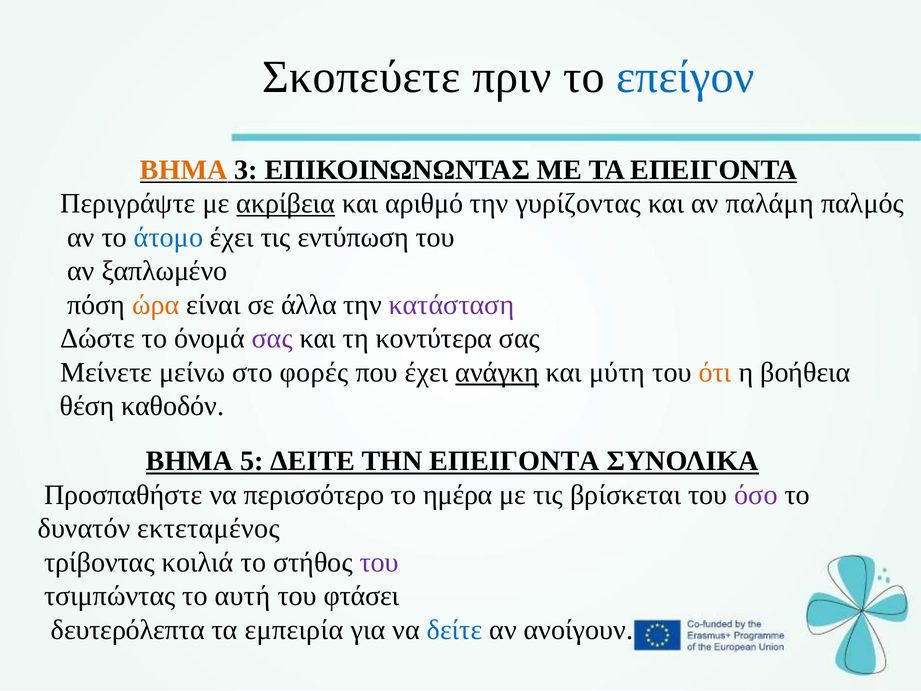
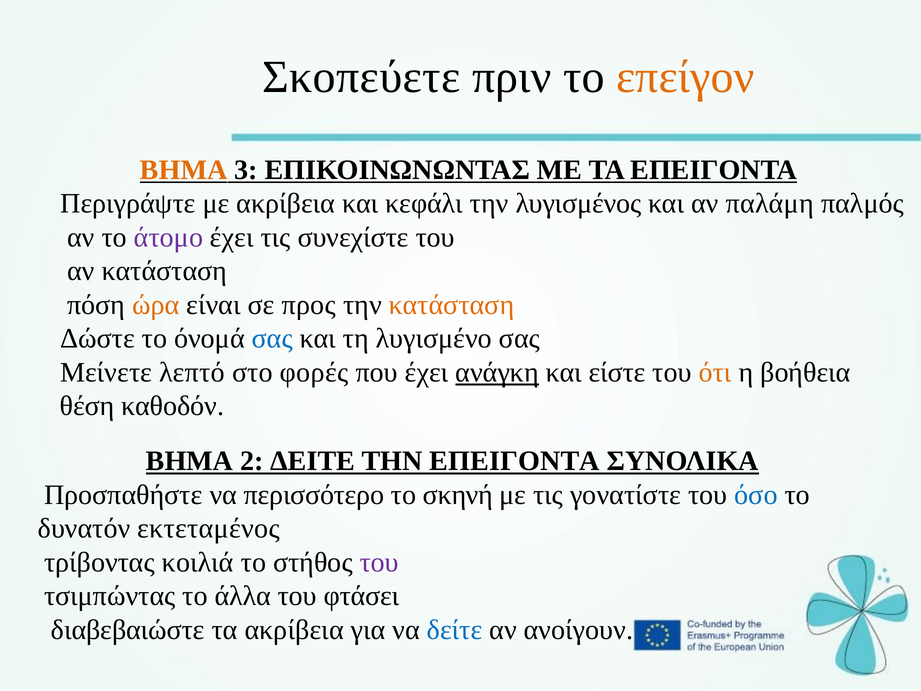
επείγον colour: blue -> orange
ακρίβεια at (286, 203) underline: present -> none
αριθμό: αριθμό -> κεφάλι
γυρίζοντας: γυρίζοντας -> λυγισμένος
άτομο colour: blue -> purple
εντύπωση: εντύπωση -> συνεχίστε
αν ξαπλωμένο: ξαπλωμένο -> κατάσταση
άλλα: άλλα -> προς
κατάσταση at (451, 305) colour: purple -> orange
σας at (272, 339) colour: purple -> blue
κοντύτερα: κοντύτερα -> λυγισμένο
μείνω: μείνω -> λεπτό
μύτη: μύτη -> είστε
5: 5 -> 2
ημέρα: ημέρα -> σκηνή
βρίσκεται: βρίσκεται -> γονατίστε
όσο colour: purple -> blue
αυτή: αυτή -> άλλα
δευτερόλεπτα: δευτερόλεπτα -> διαβεβαιώστε
τα εμπειρία: εμπειρία -> ακρίβεια
